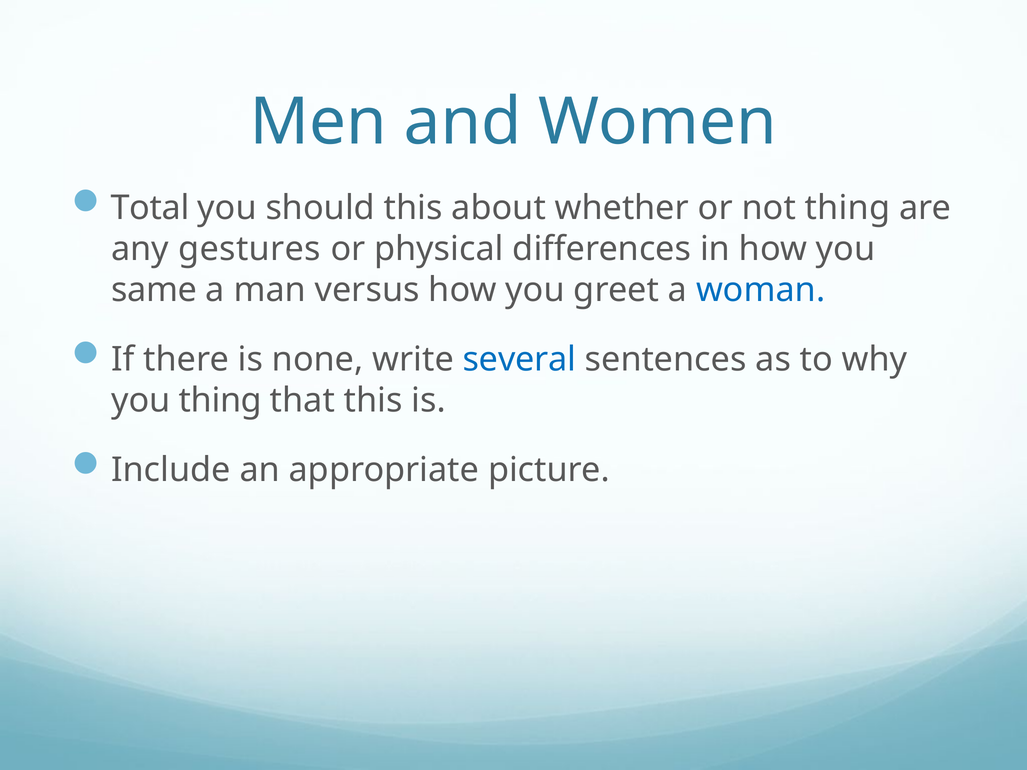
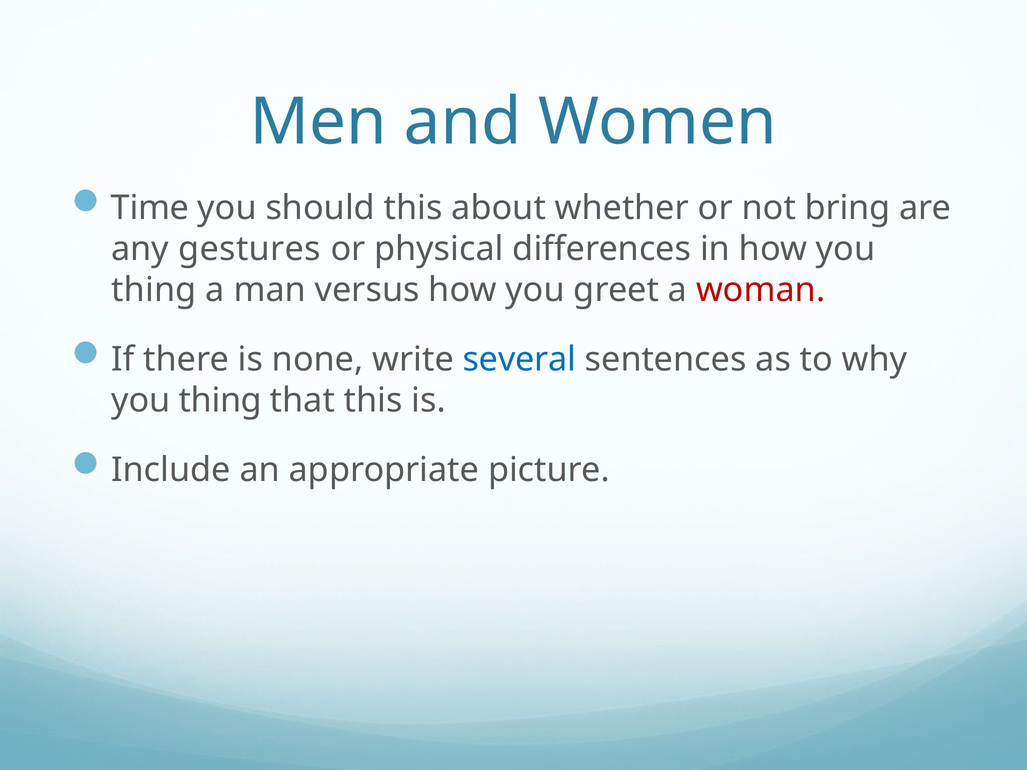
Total: Total -> Time
not thing: thing -> bring
same at (154, 290): same -> thing
woman colour: blue -> red
